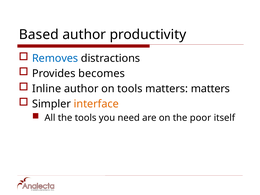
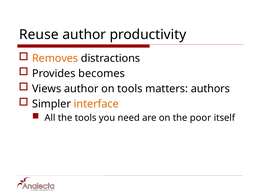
Based: Based -> Reuse
Removes colour: blue -> orange
Inline: Inline -> Views
matters matters: matters -> authors
